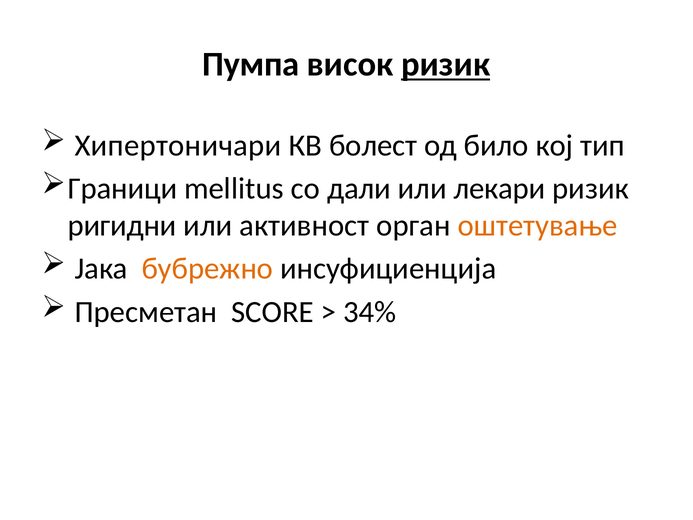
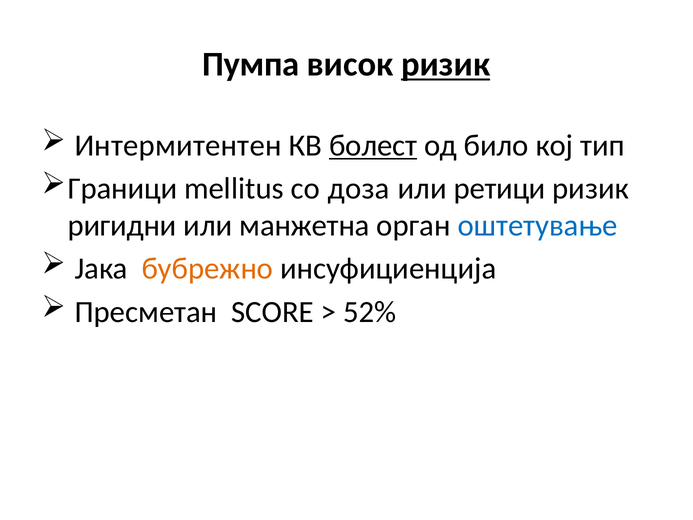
Хипертоничари: Хипертоничари -> Интермитентен
болест underline: none -> present
дали: дали -> доза
лекари: лекари -> ретици
активност: активност -> манжетна
оштетување colour: orange -> blue
34%: 34% -> 52%
